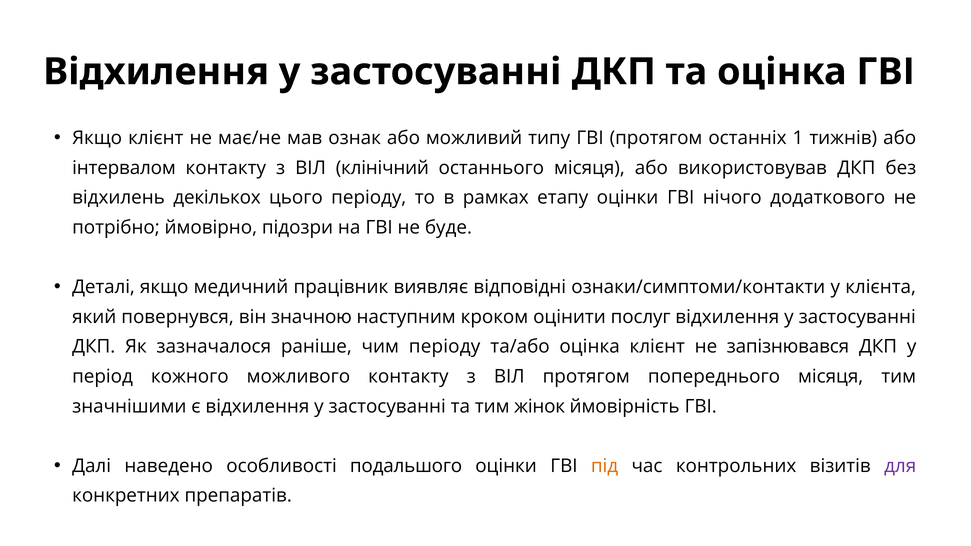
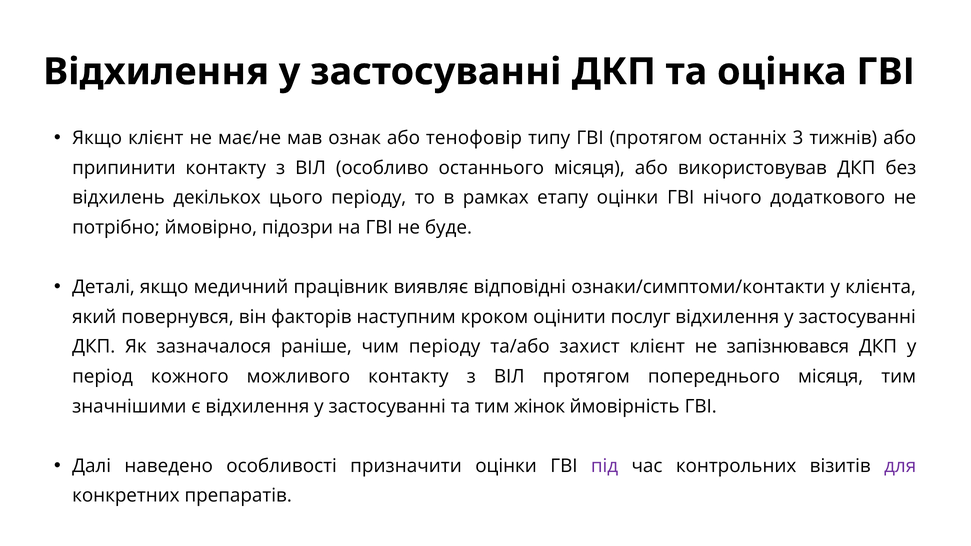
можливий: можливий -> тенофовір
1: 1 -> 3
інтервалом: інтервалом -> припинити
клінічний: клінічний -> особливо
значною: значною -> факторів
та/або оцінка: оцінка -> захист
подальшого: подальшого -> призначити
під colour: orange -> purple
